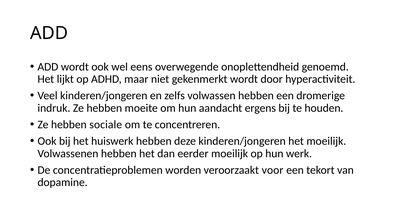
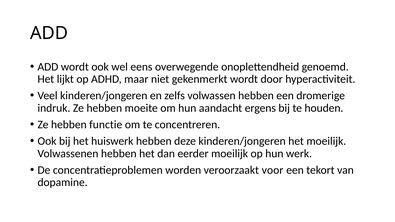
sociale: sociale -> functie
